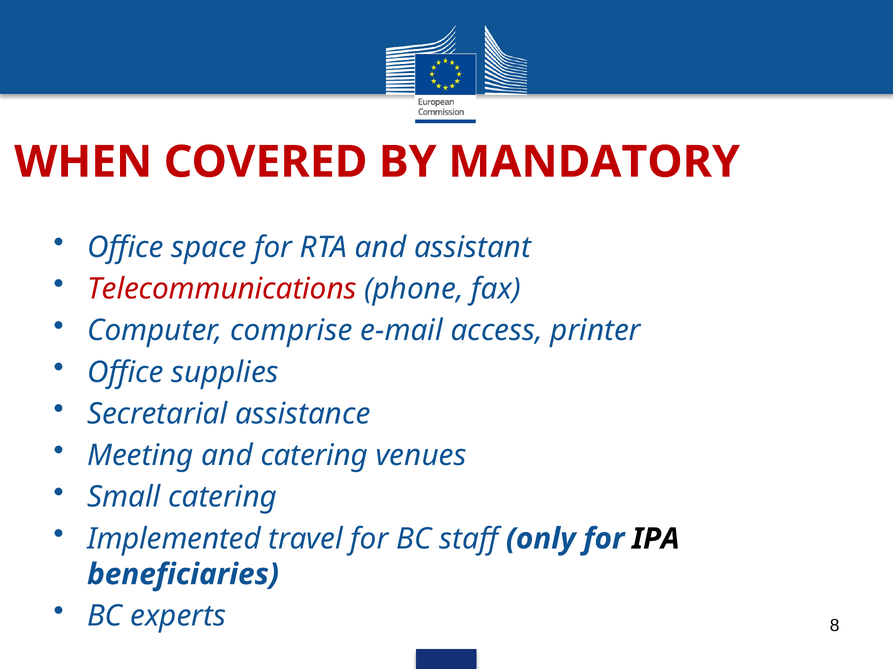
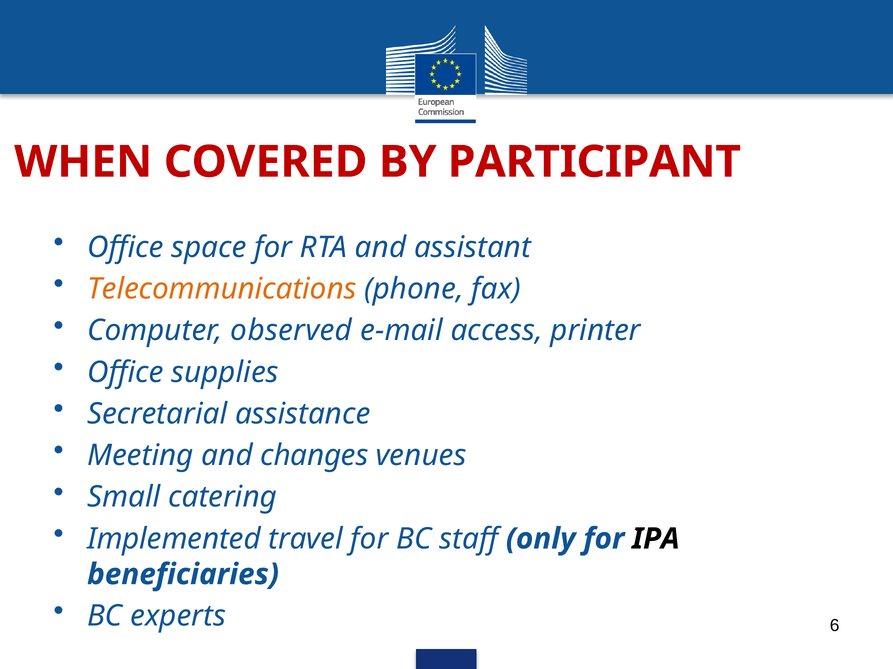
MANDATORY: MANDATORY -> PARTICIPANT
Telecommunications colour: red -> orange
comprise: comprise -> observed
and catering: catering -> changes
8: 8 -> 6
